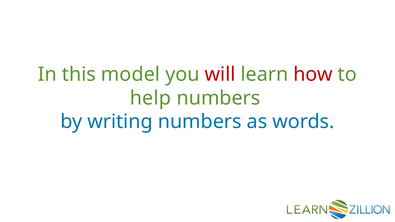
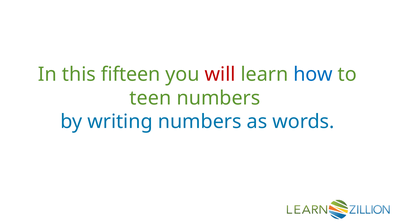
model: model -> fifteen
how colour: red -> blue
help: help -> teen
